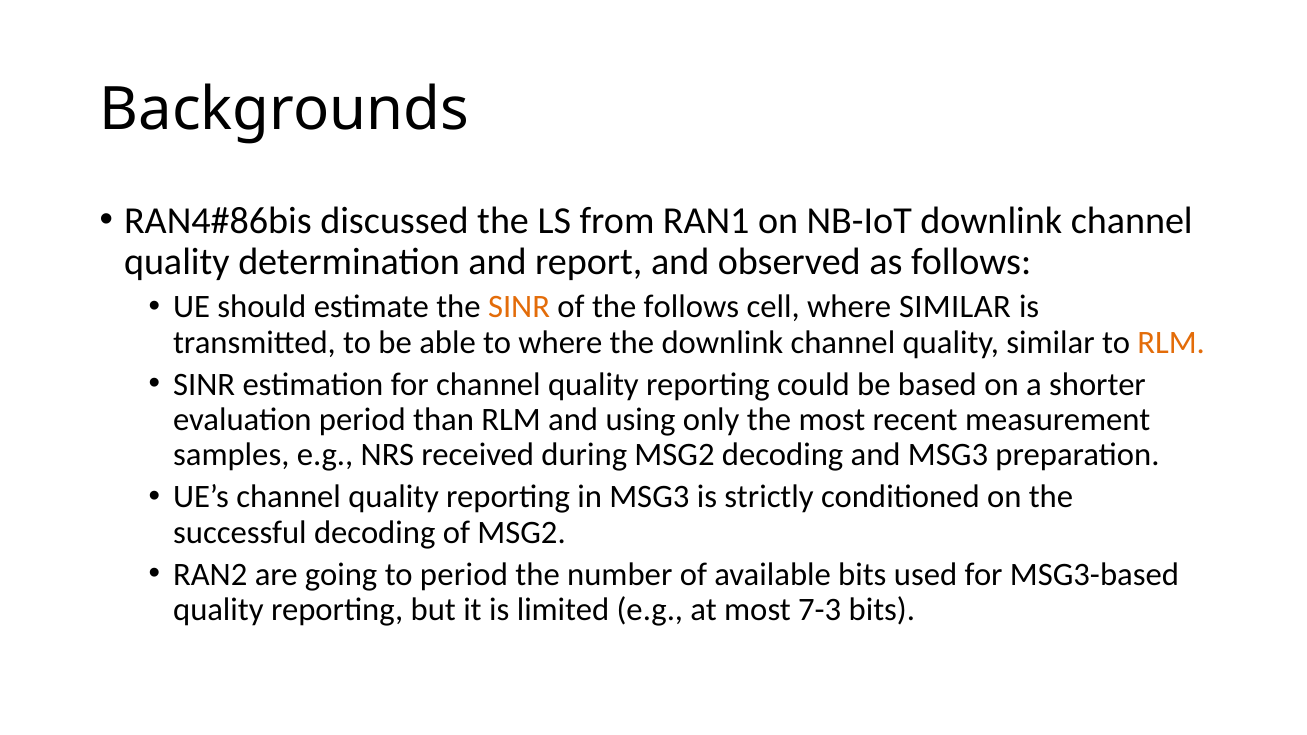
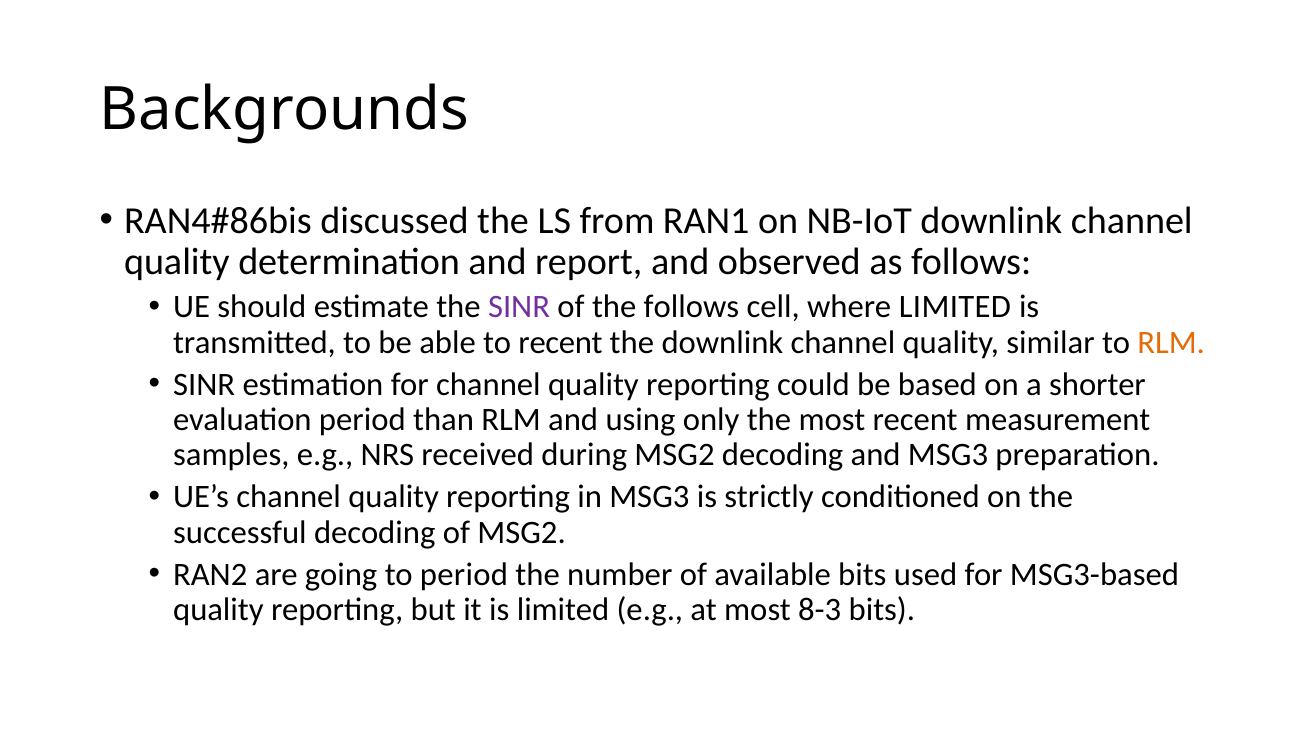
SINR at (519, 307) colour: orange -> purple
where SIMILAR: SIMILAR -> LIMITED
to where: where -> recent
7-3: 7-3 -> 8-3
